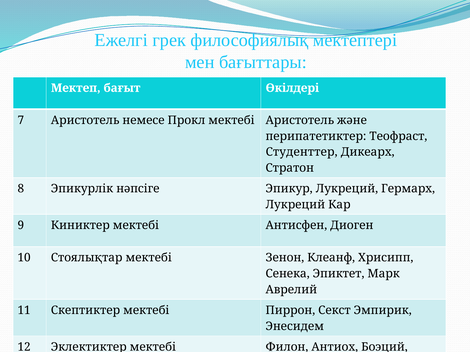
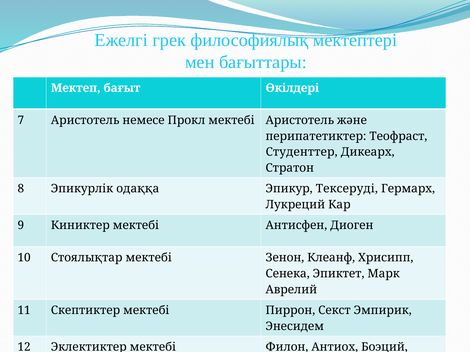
нәпсіге: нәпсіге -> одаққа
Эпикур Лукреций: Лукреций -> Тексеруді
